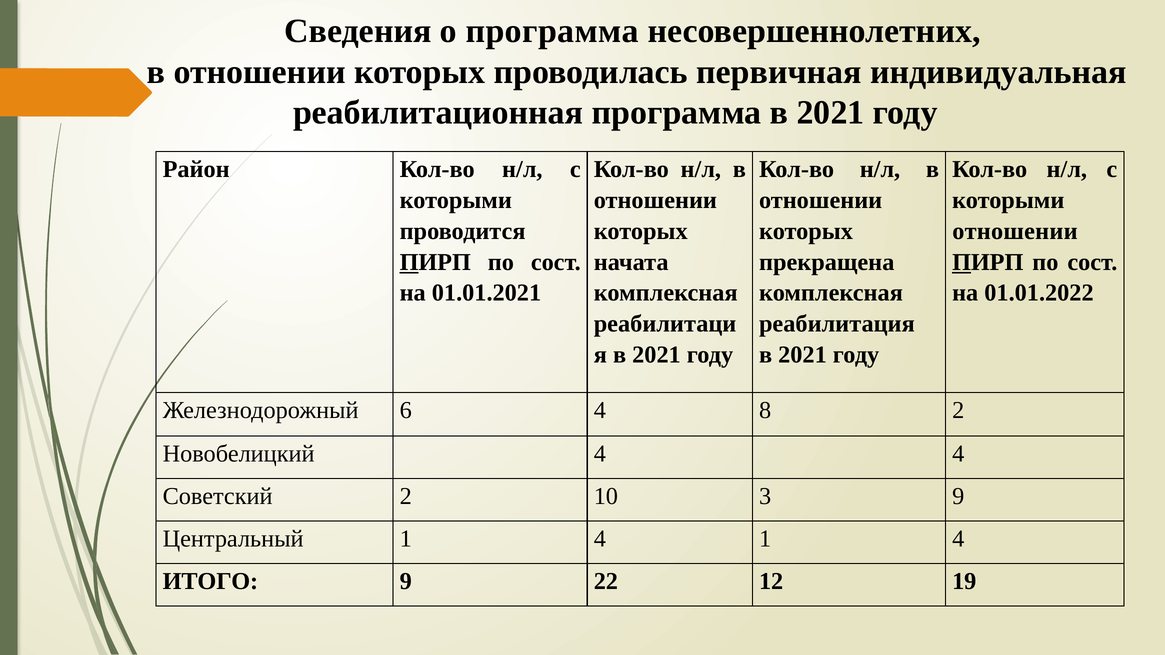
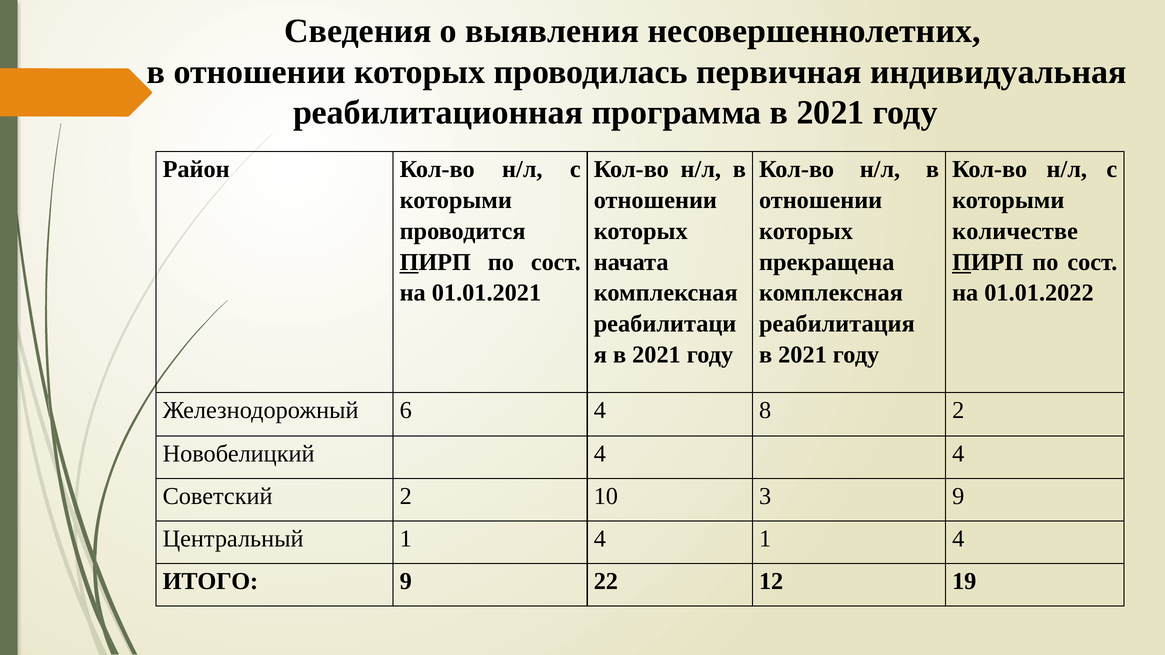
о программа: программа -> выявления
отношении at (1015, 231): отношении -> количестве
